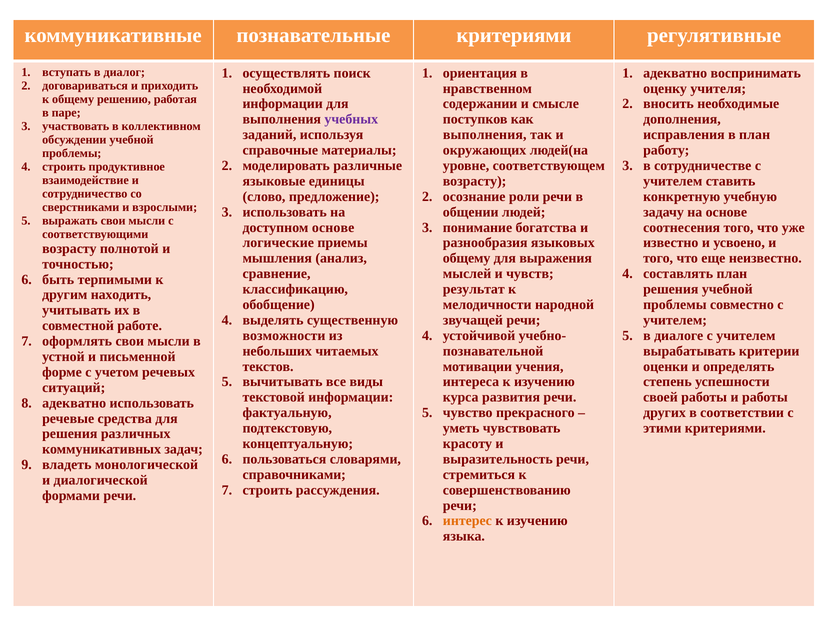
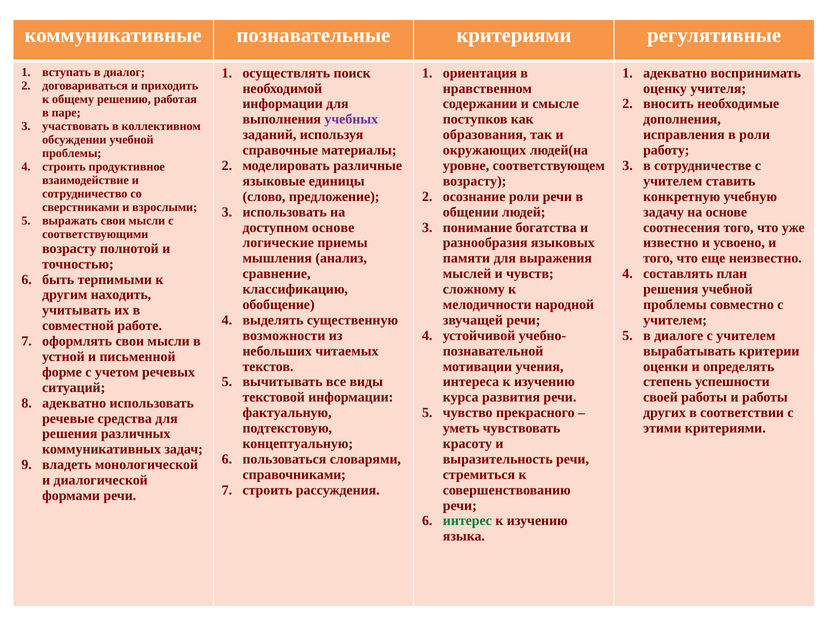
выполнения at (485, 135): выполнения -> образования
в план: план -> роли
общему at (467, 258): общему -> памяти
результат: результат -> сложному
интерес colour: orange -> green
